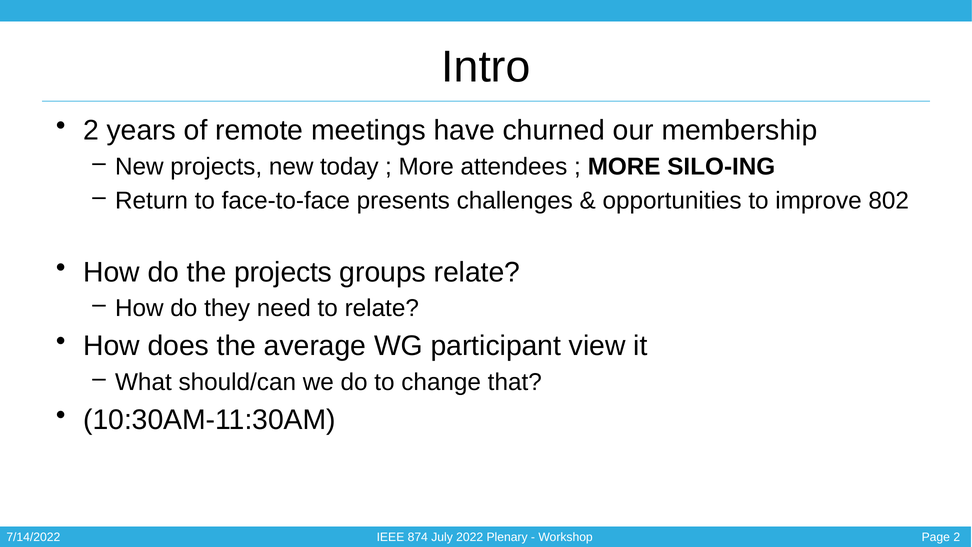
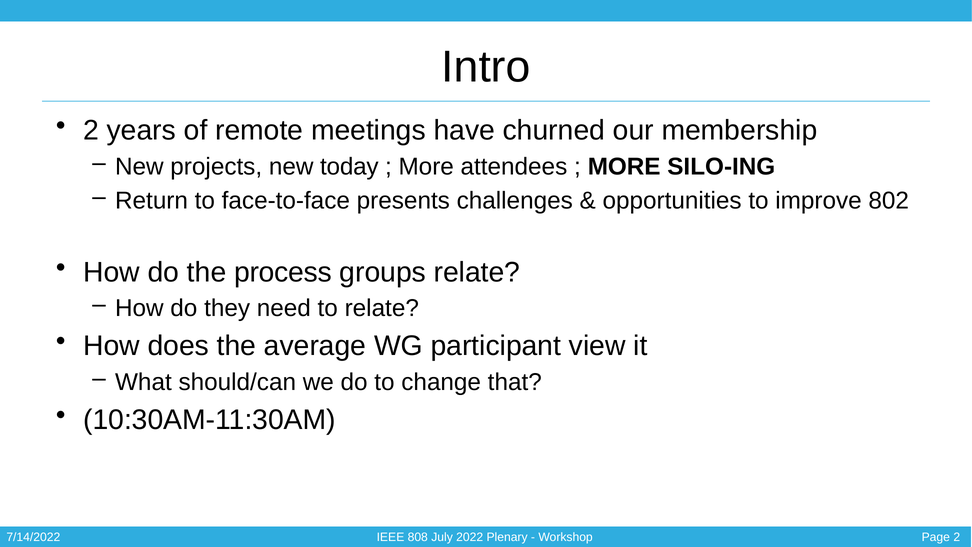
the projects: projects -> process
874: 874 -> 808
